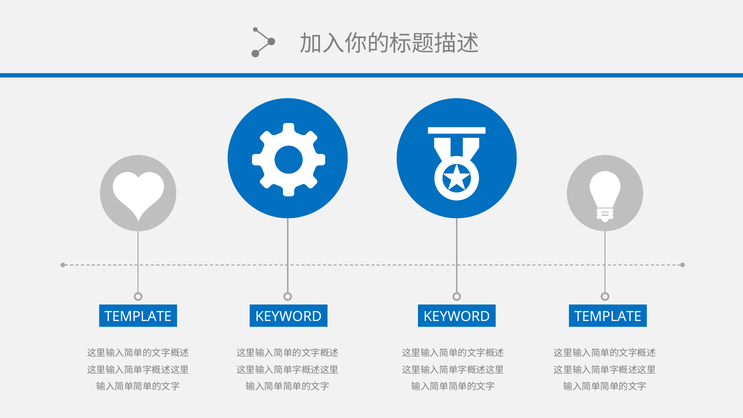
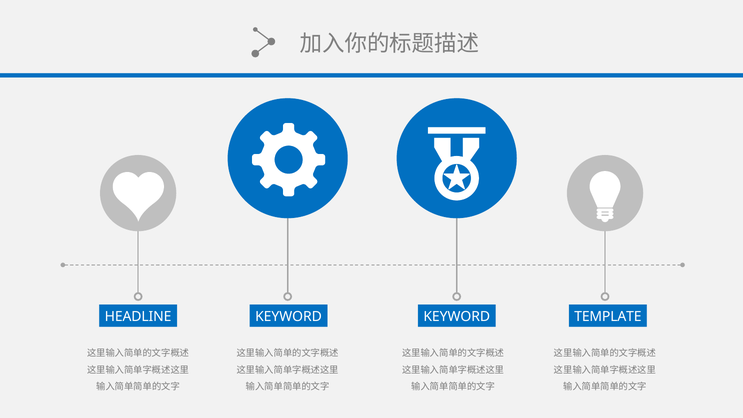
TEMPLATE at (138, 317): TEMPLATE -> HEADLINE
